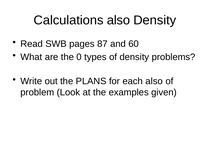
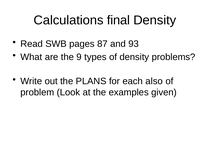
Calculations also: also -> final
60: 60 -> 93
0: 0 -> 9
